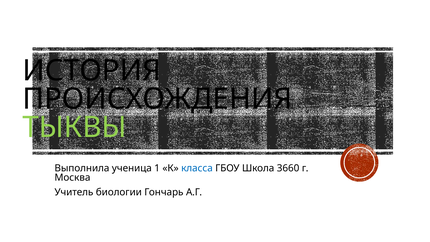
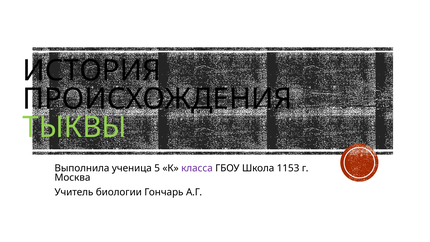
1: 1 -> 5
класса colour: blue -> purple
3660: 3660 -> 1153
